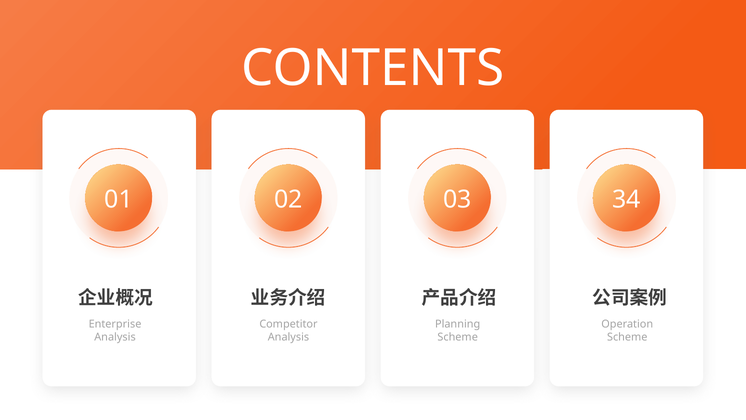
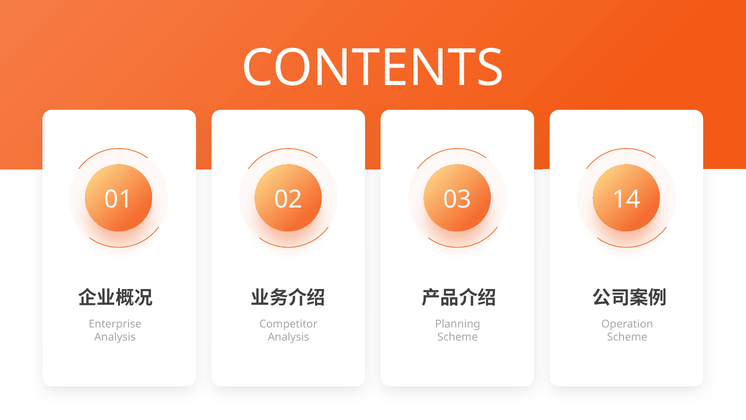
34: 34 -> 14
